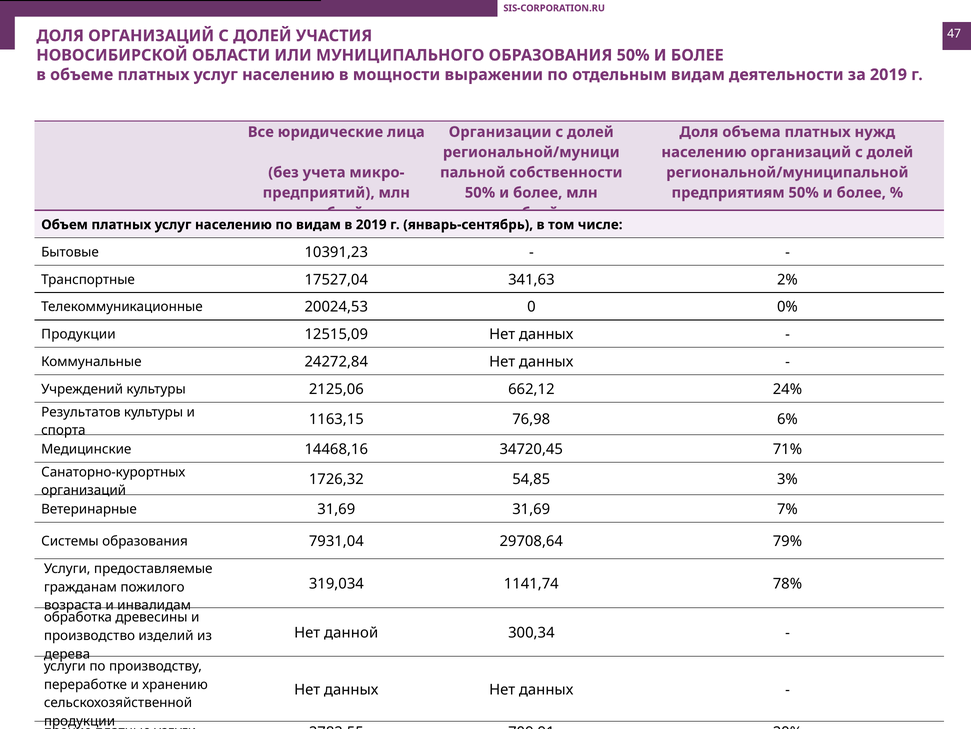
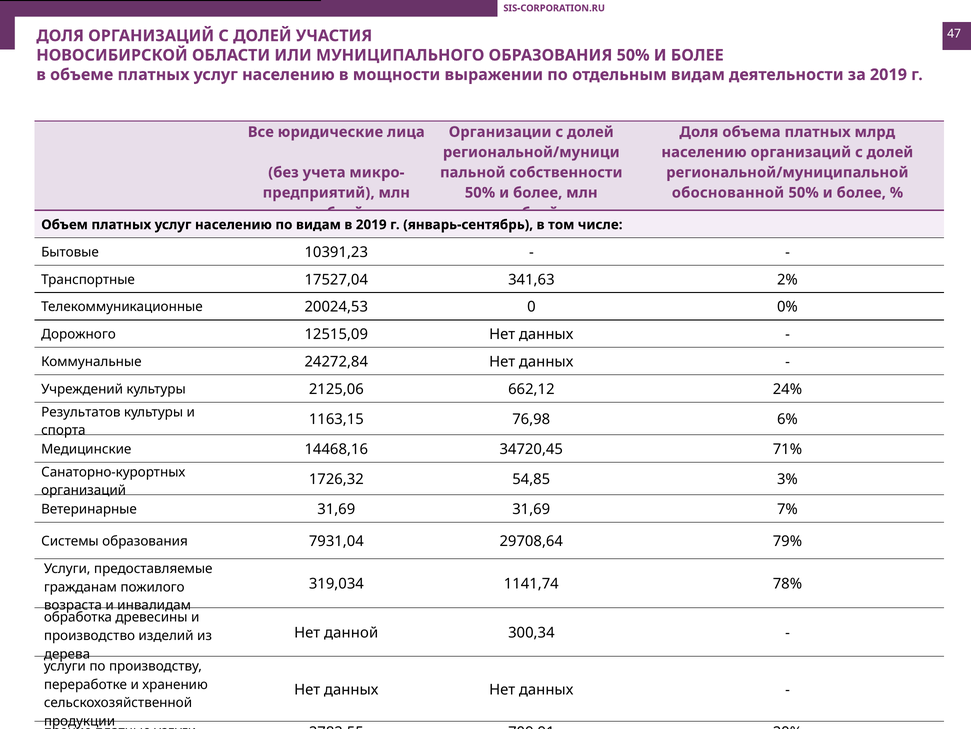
нужд: нужд -> млрд
предприятиям: предприятиям -> обоснованной
Продукции at (78, 334): Продукции -> Дорожного
